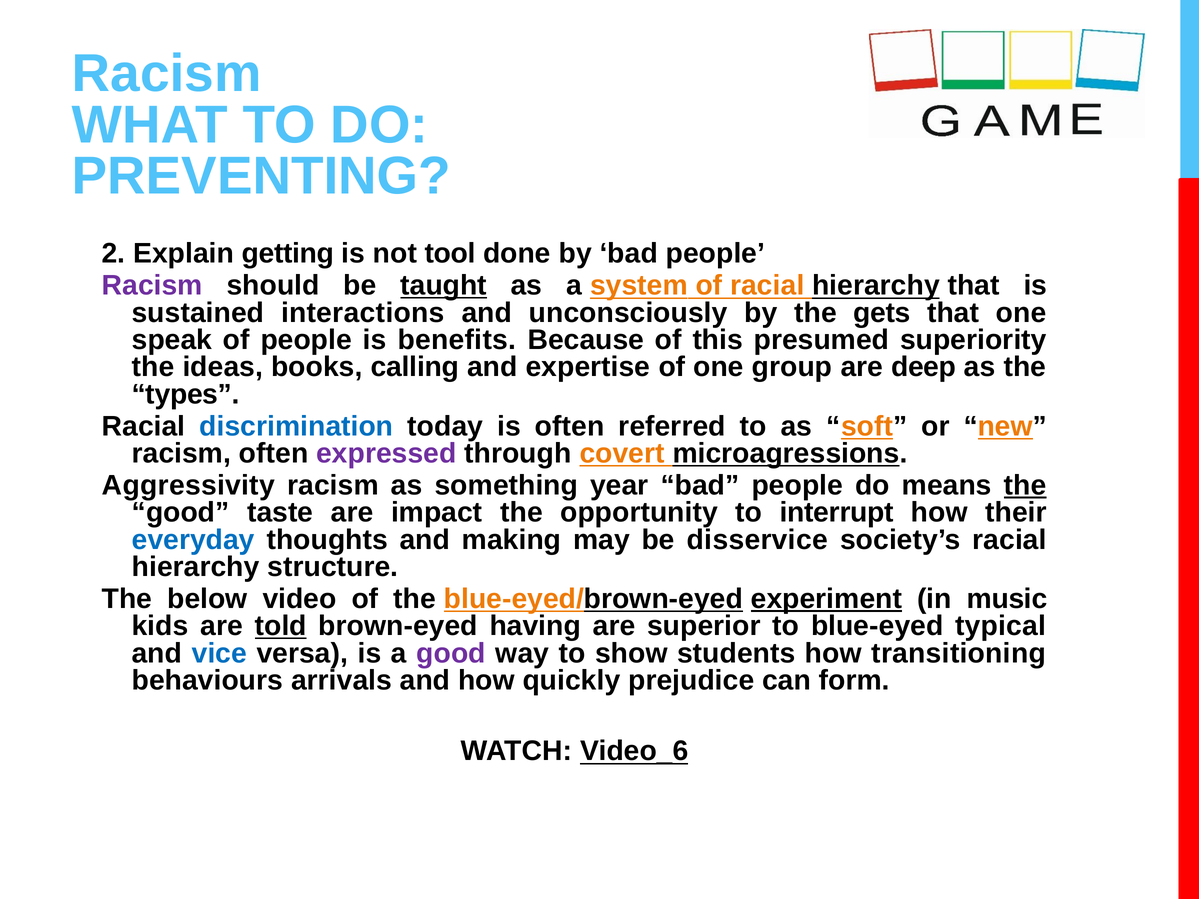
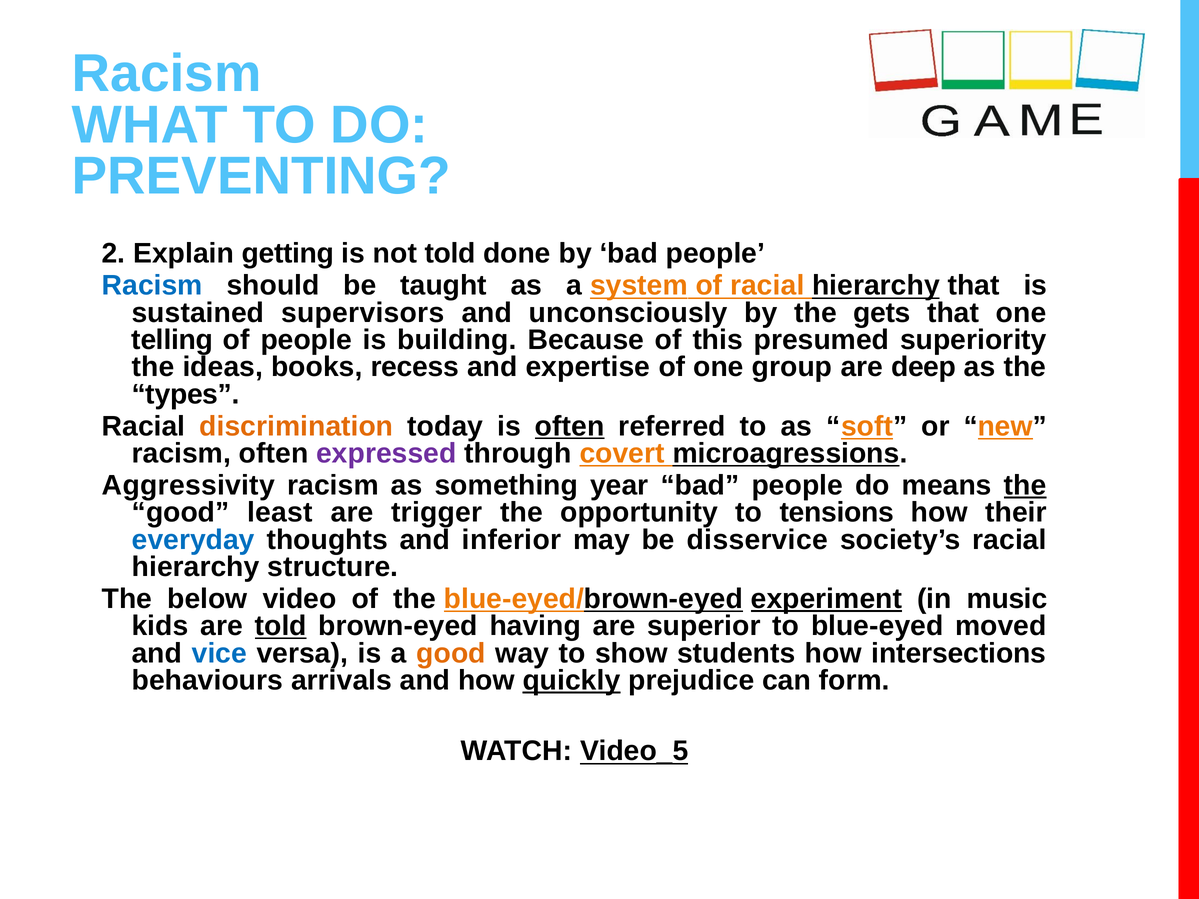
not tool: tool -> told
Racism at (152, 286) colour: purple -> blue
taught underline: present -> none
interactions: interactions -> supervisors
speak: speak -> telling
benefits: benefits -> building
calling: calling -> recess
discrimination colour: blue -> orange
often at (570, 426) underline: none -> present
taste: taste -> least
impact: impact -> trigger
interrupt: interrupt -> tensions
making: making -> inferior
typical: typical -> moved
good at (451, 653) colour: purple -> orange
transitioning: transitioning -> intersections
quickly underline: none -> present
Video_6: Video_6 -> Video_5
